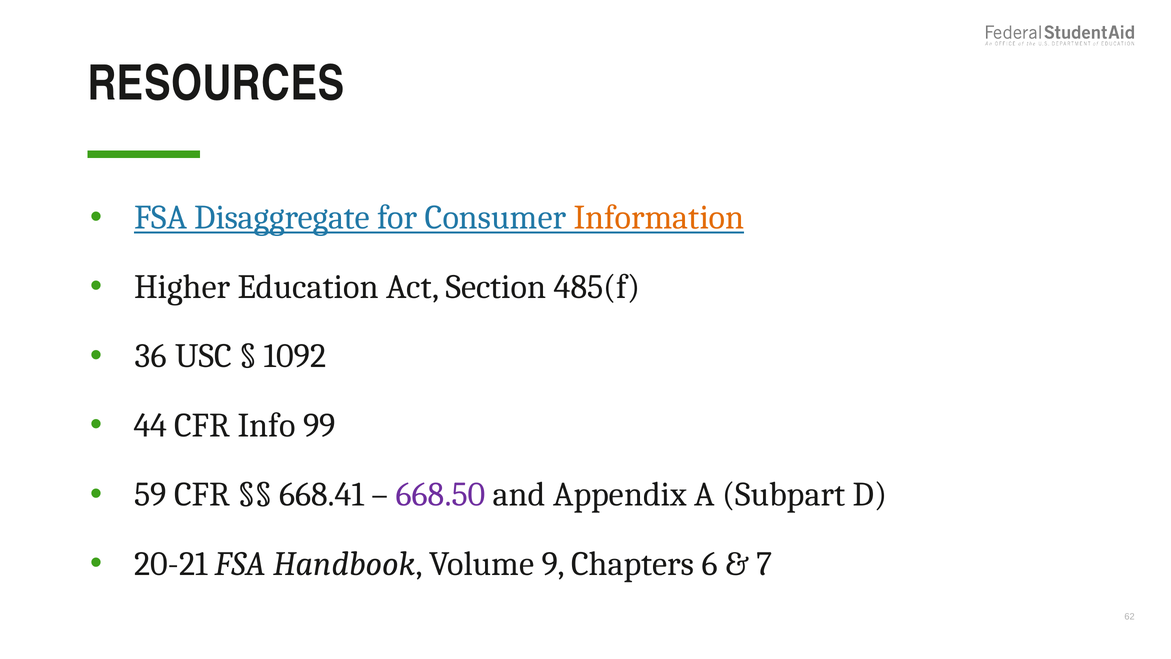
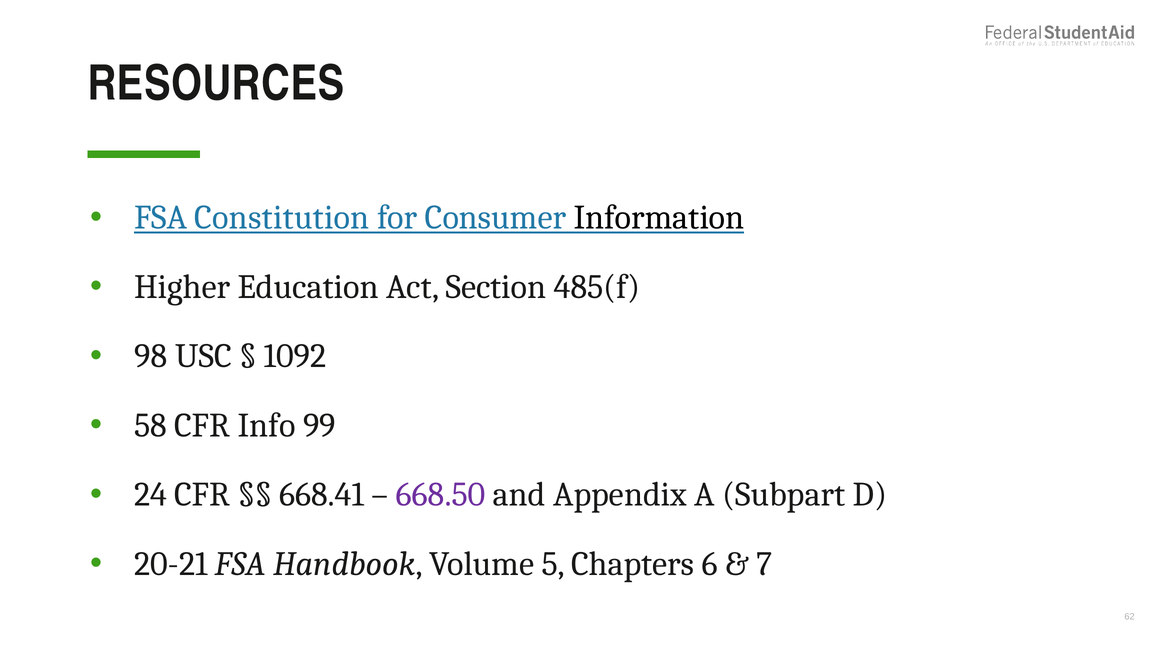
Disaggregate: Disaggregate -> Constitution
Information colour: orange -> black
36: 36 -> 98
44: 44 -> 58
59: 59 -> 24
9: 9 -> 5
